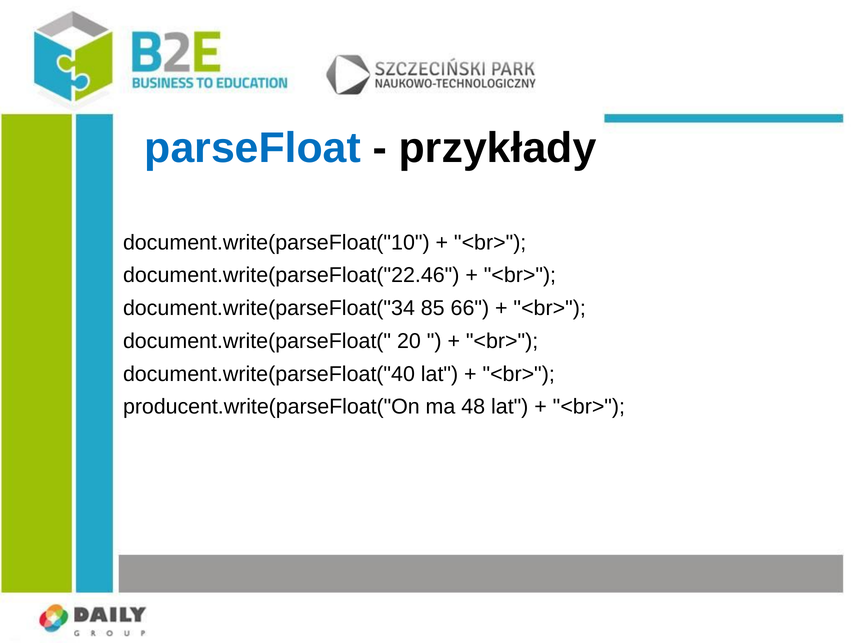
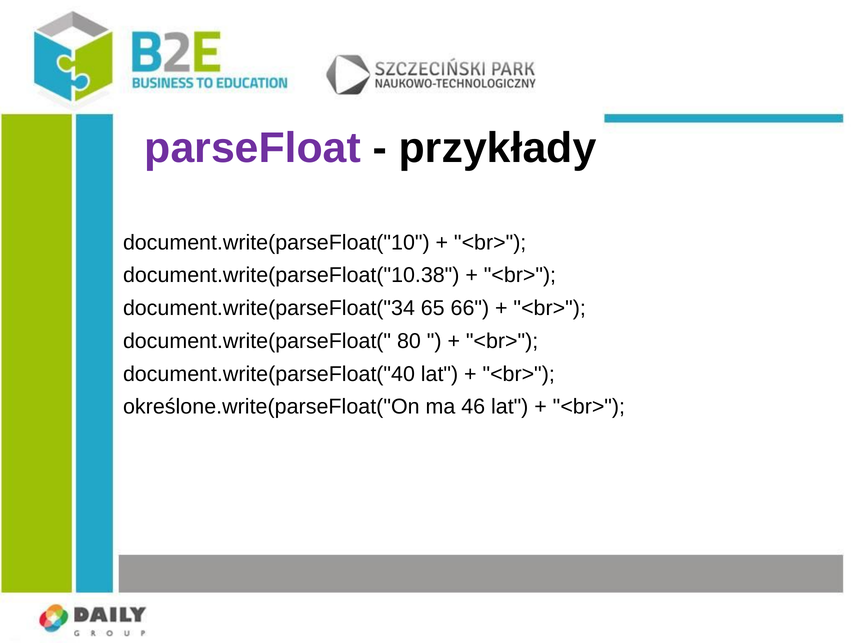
parseFloat colour: blue -> purple
document.write(parseFloat("22.46: document.write(parseFloat("22.46 -> document.write(parseFloat("10.38
85: 85 -> 65
20: 20 -> 80
producent.write(parseFloat("On: producent.write(parseFloat("On -> określone.write(parseFloat("On
48: 48 -> 46
